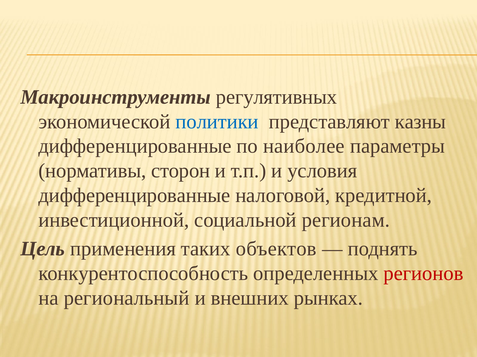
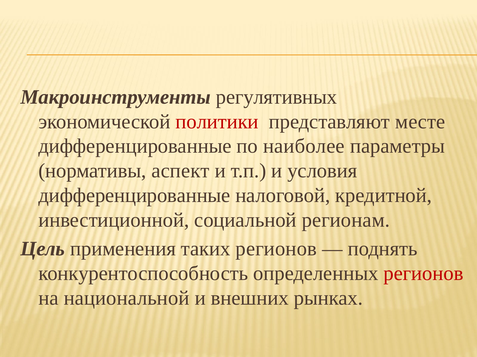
политики colour: blue -> red
казны: казны -> месте
сторон: сторон -> аспект
таких объектов: объектов -> регионов
региональный: региональный -> национальной
